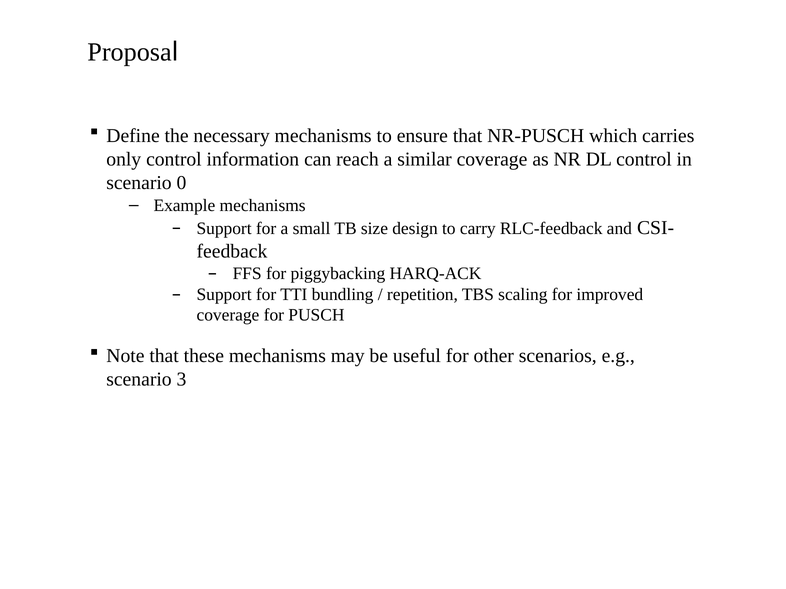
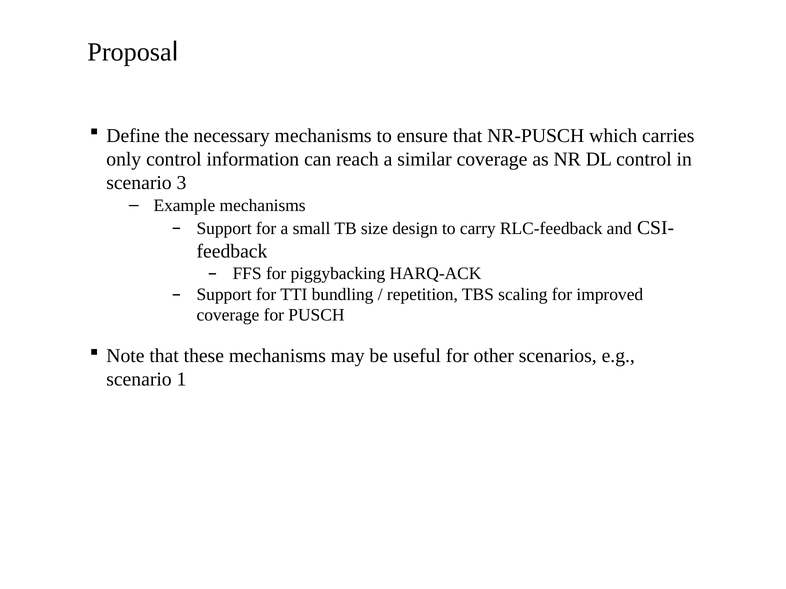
0: 0 -> 3
3: 3 -> 1
